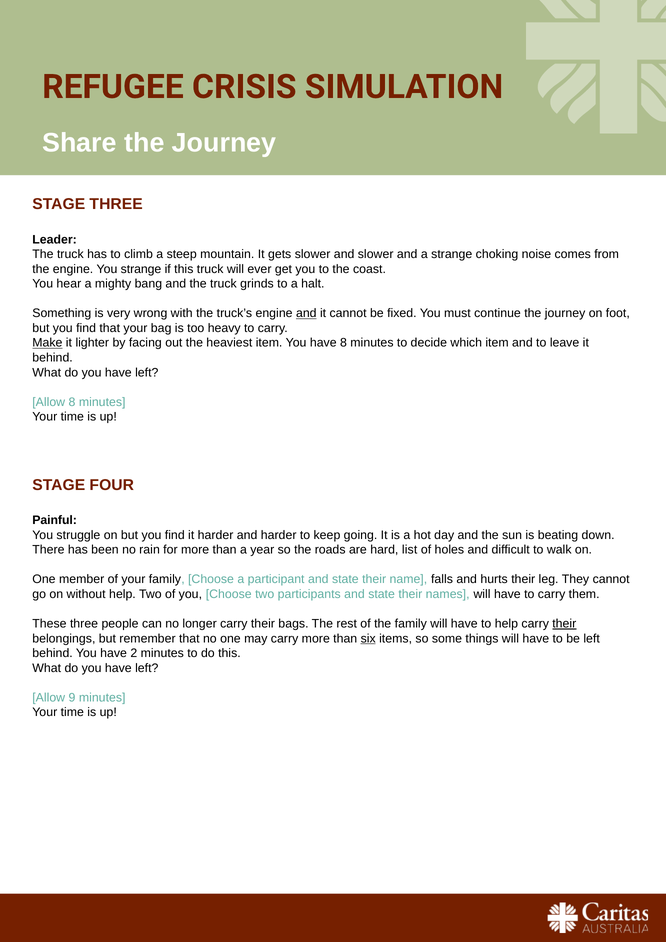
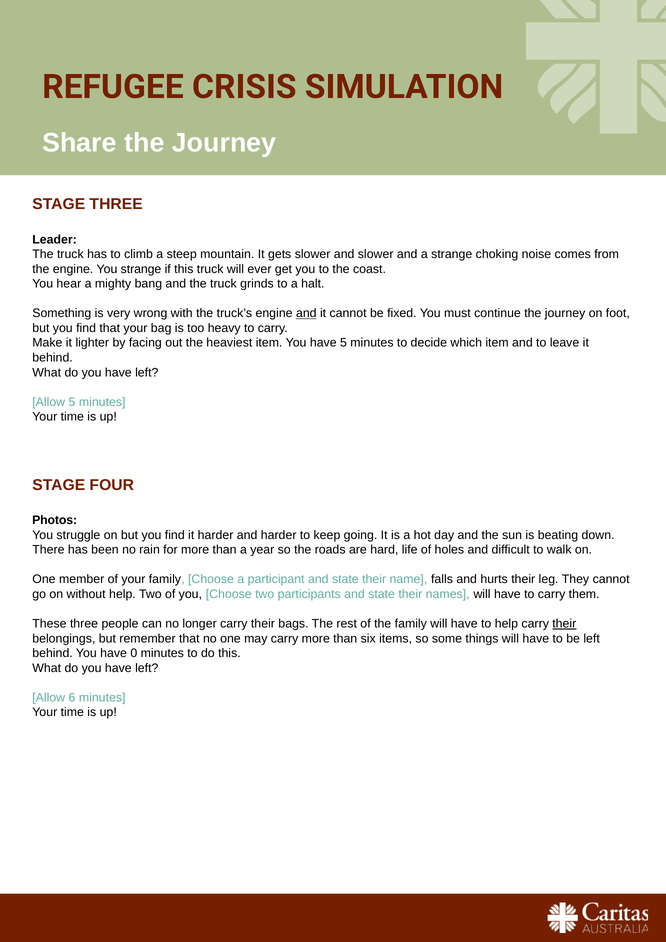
Make underline: present -> none
have 8: 8 -> 5
Allow 8: 8 -> 5
Painful: Painful -> Photos
list: list -> life
six underline: present -> none
2: 2 -> 0
9: 9 -> 6
